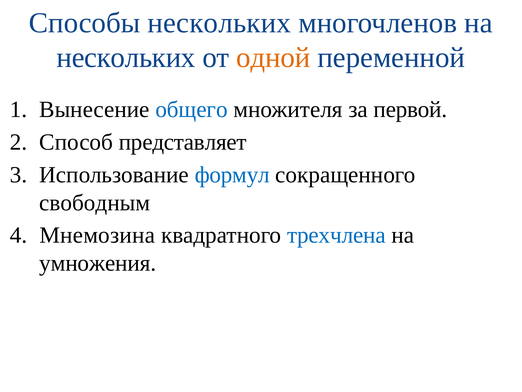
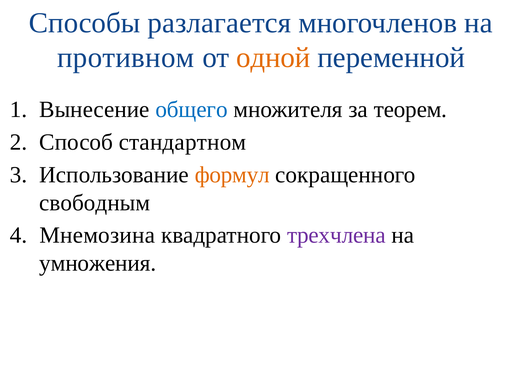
Способы нескольких: нескольких -> разлагается
нескольких at (126, 58): нескольких -> противном
первой: первой -> теорем
представляет: представляет -> стандартном
формул colour: blue -> orange
трехчлена colour: blue -> purple
